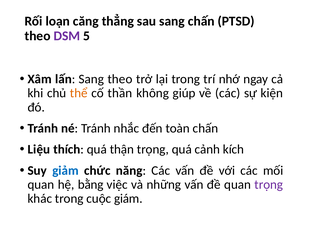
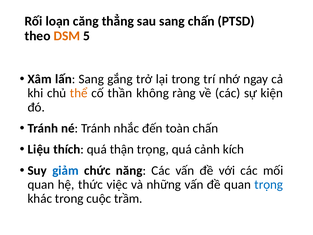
DSM colour: purple -> orange
Sang theo: theo -> gắng
giúp: giúp -> ràng
bằng: bằng -> thức
trọng at (269, 184) colour: purple -> blue
giám: giám -> trầm
